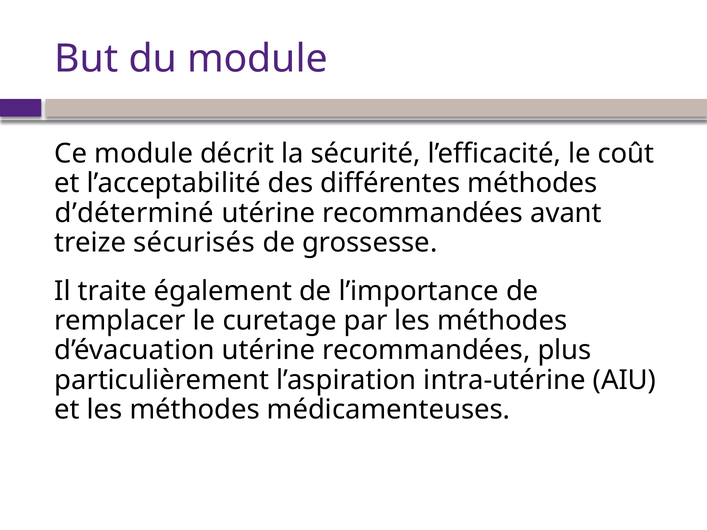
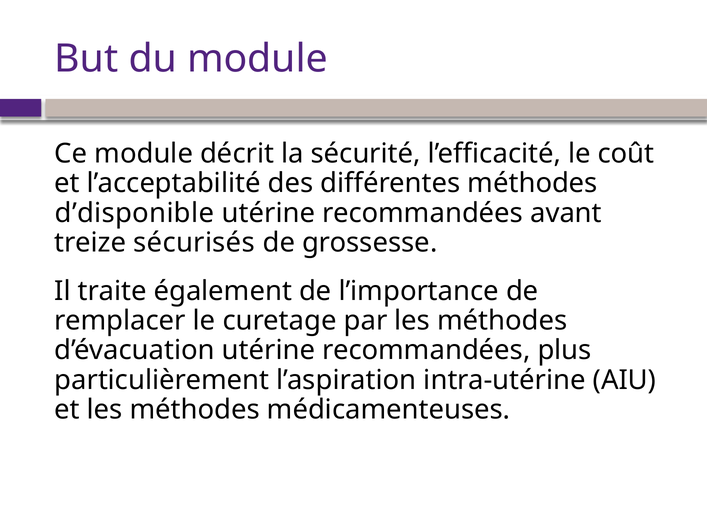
d’déterminé: d’déterminé -> d’disponible
